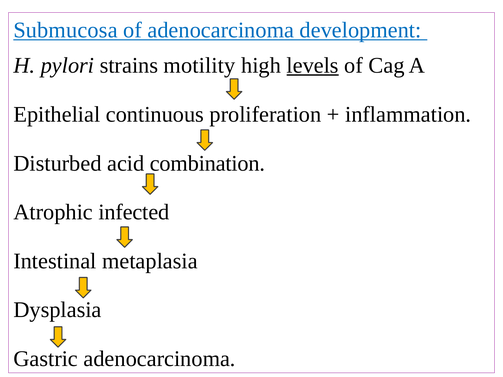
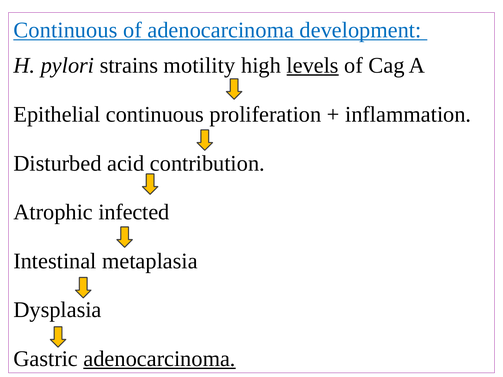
Submucosa at (65, 30): Submucosa -> Continuous
combination: combination -> contribution
adenocarcinoma at (160, 359) underline: none -> present
